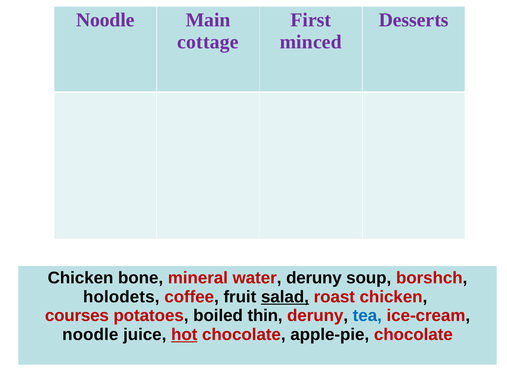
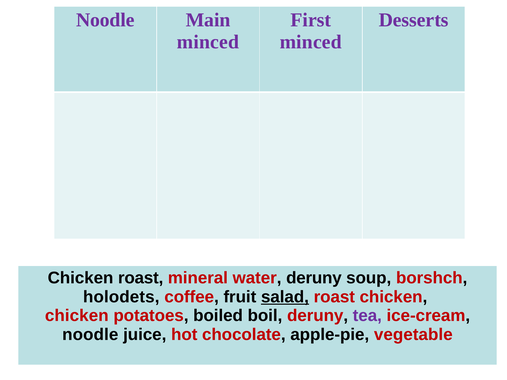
cottage at (208, 42): cottage -> minced
Chicken bone: bone -> roast
courses at (77, 316): courses -> chicken
thin: thin -> boil
tea colour: blue -> purple
hot underline: present -> none
apple-pie chocolate: chocolate -> vegetable
